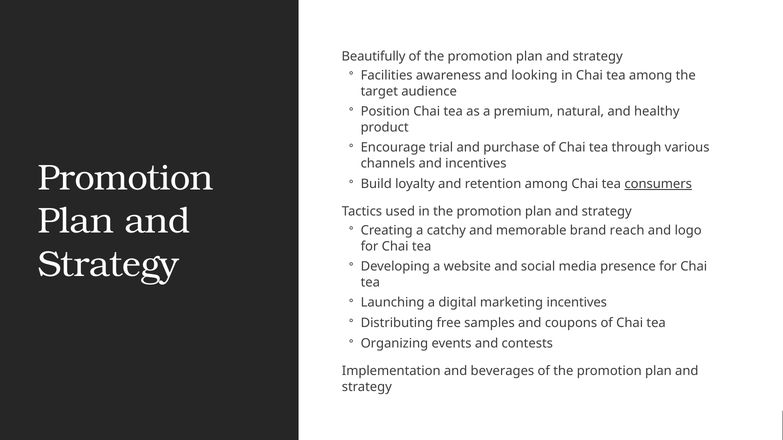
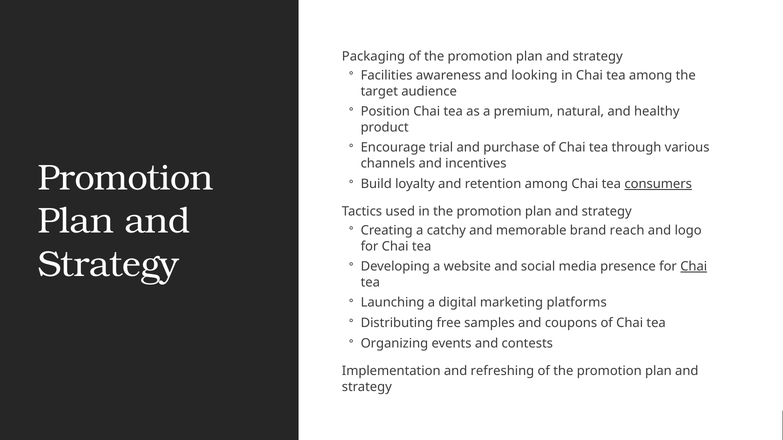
Beautifully: Beautifully -> Packaging
Chai at (694, 267) underline: none -> present
marketing incentives: incentives -> platforms
beverages: beverages -> refreshing
